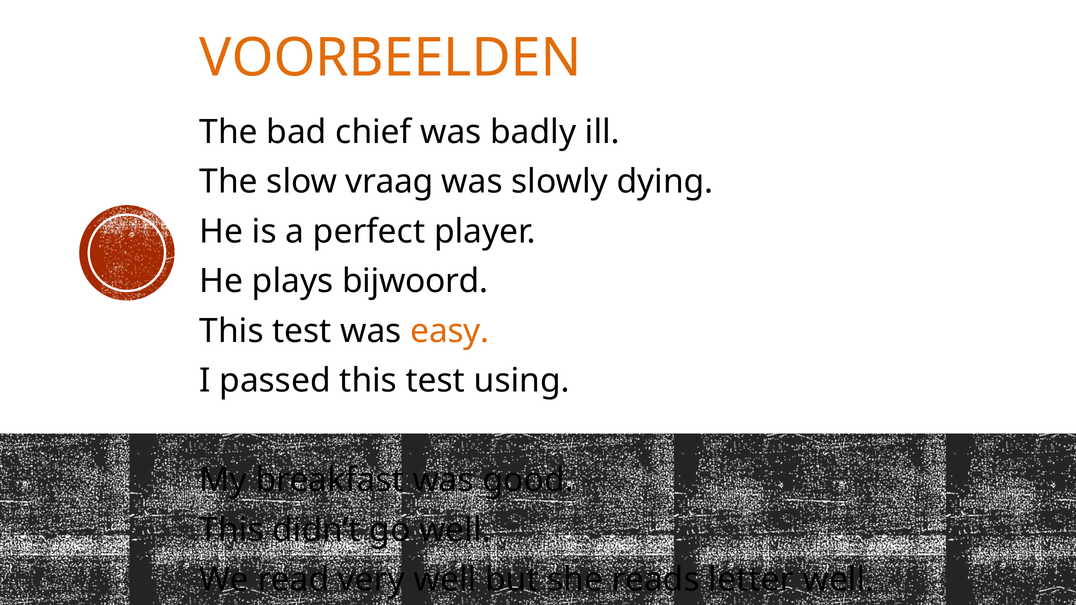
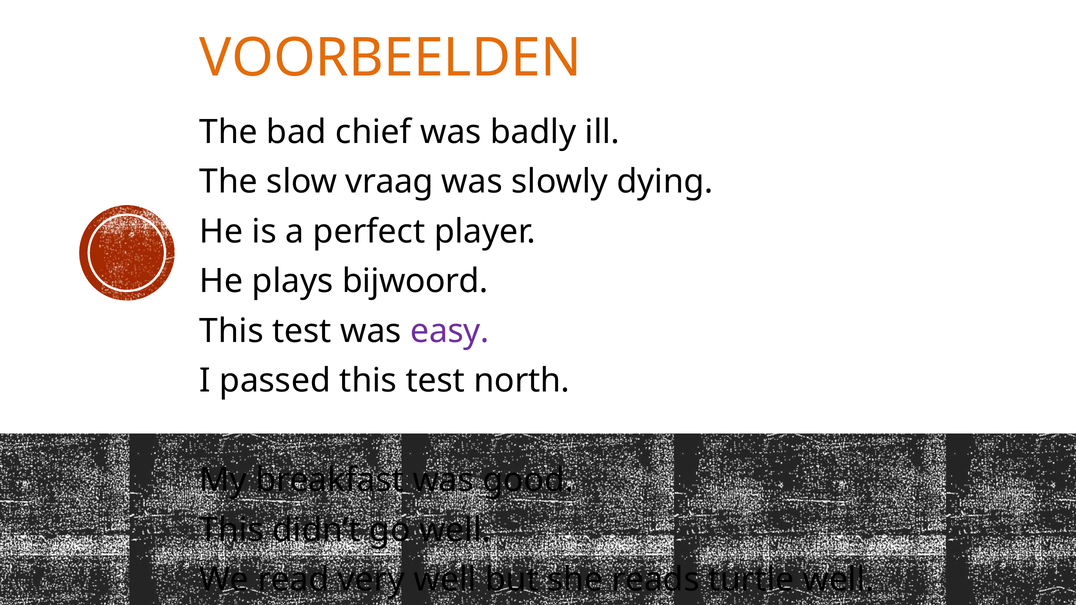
easy colour: orange -> purple
using: using -> north
letter: letter -> turtle
